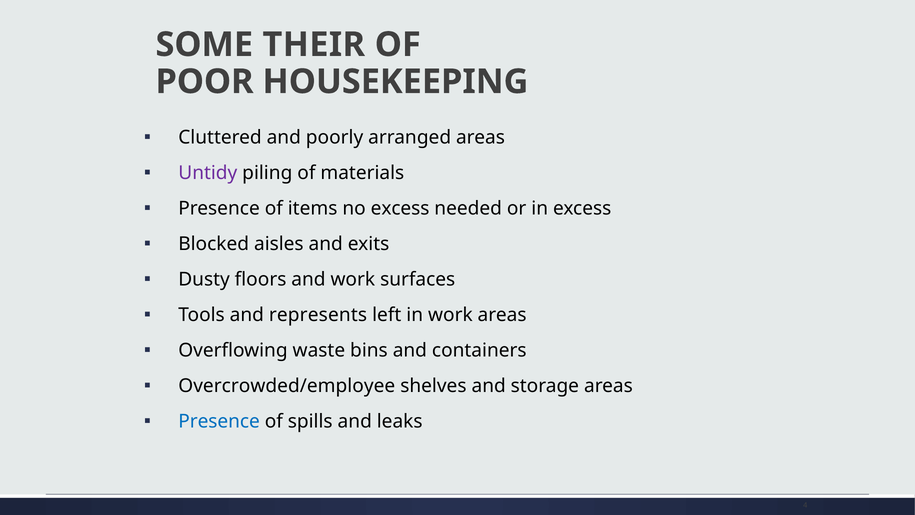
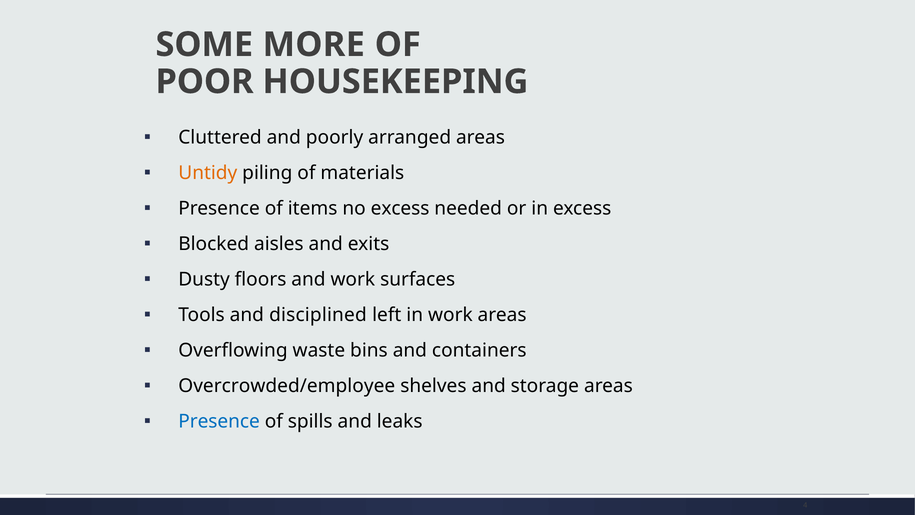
THEIR: THEIR -> MORE
Untidy colour: purple -> orange
represents: represents -> disciplined
